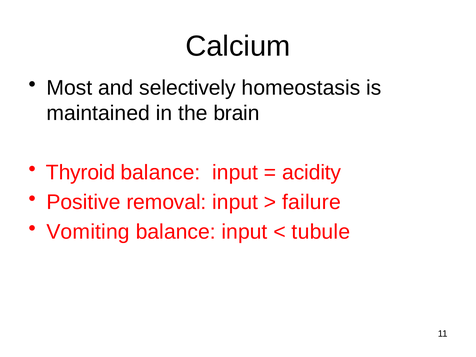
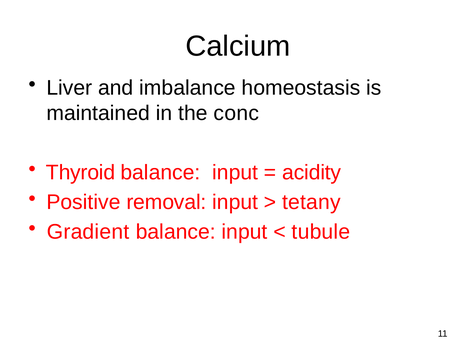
Most: Most -> Liver
selectively: selectively -> imbalance
brain: brain -> conc
failure: failure -> tetany
Vomiting: Vomiting -> Gradient
